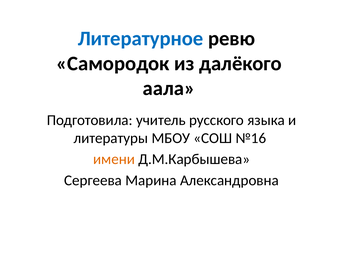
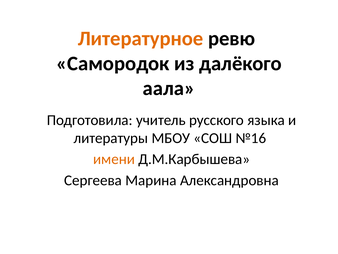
Литературное colour: blue -> orange
